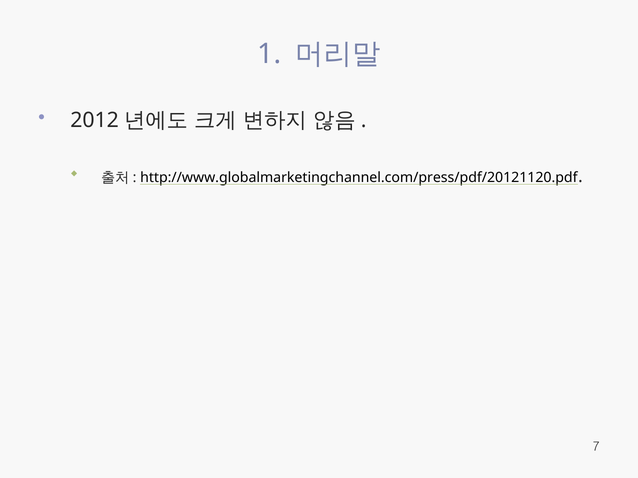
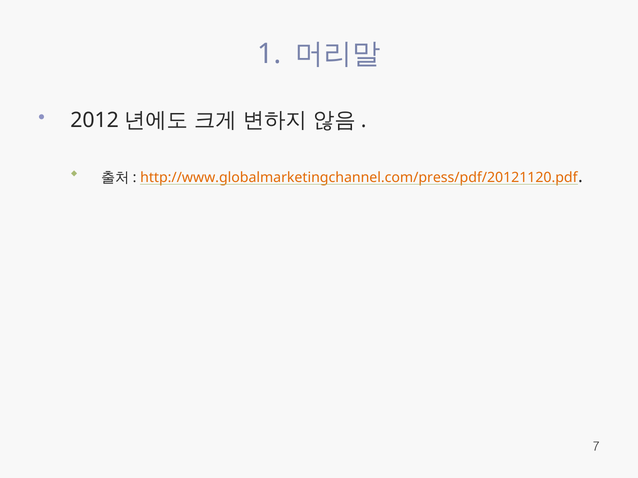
http://www.globalmarketingchannel.com/press/pdf/20121120.pdf colour: black -> orange
